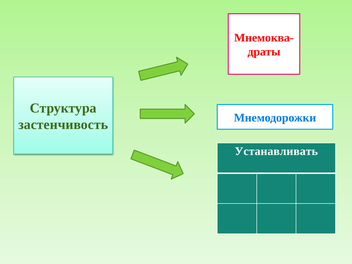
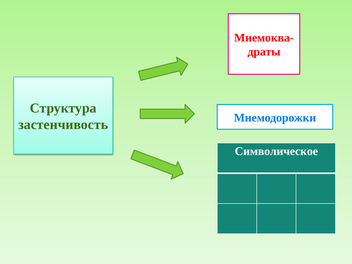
Устанавливать: Устанавливать -> Символическое
